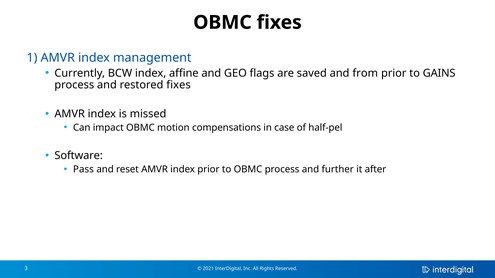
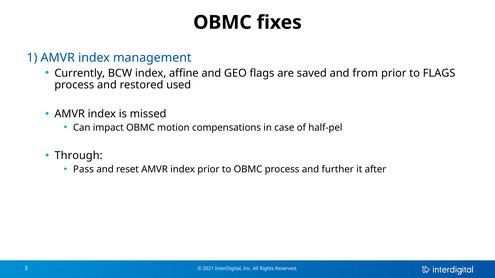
to GAINS: GAINS -> FLAGS
restored fixes: fixes -> used
Software: Software -> Through
